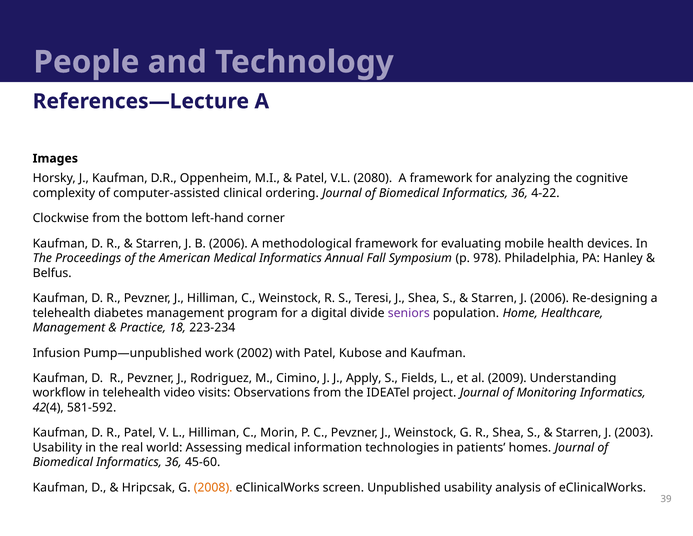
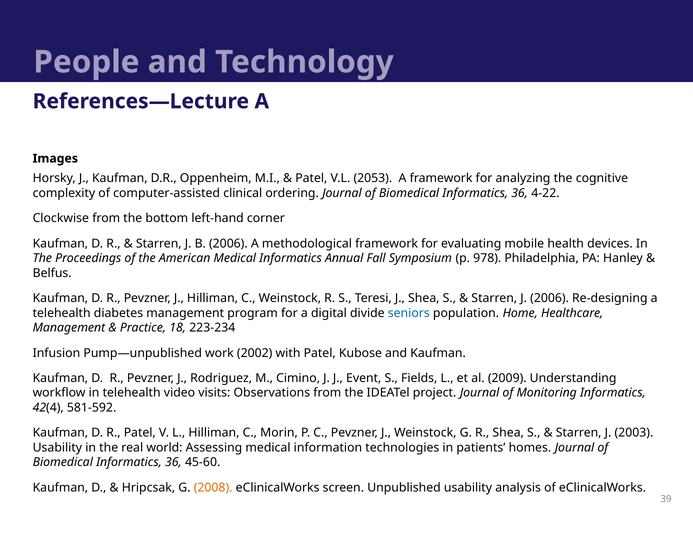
2080: 2080 -> 2053
seniors colour: purple -> blue
Apply: Apply -> Event
